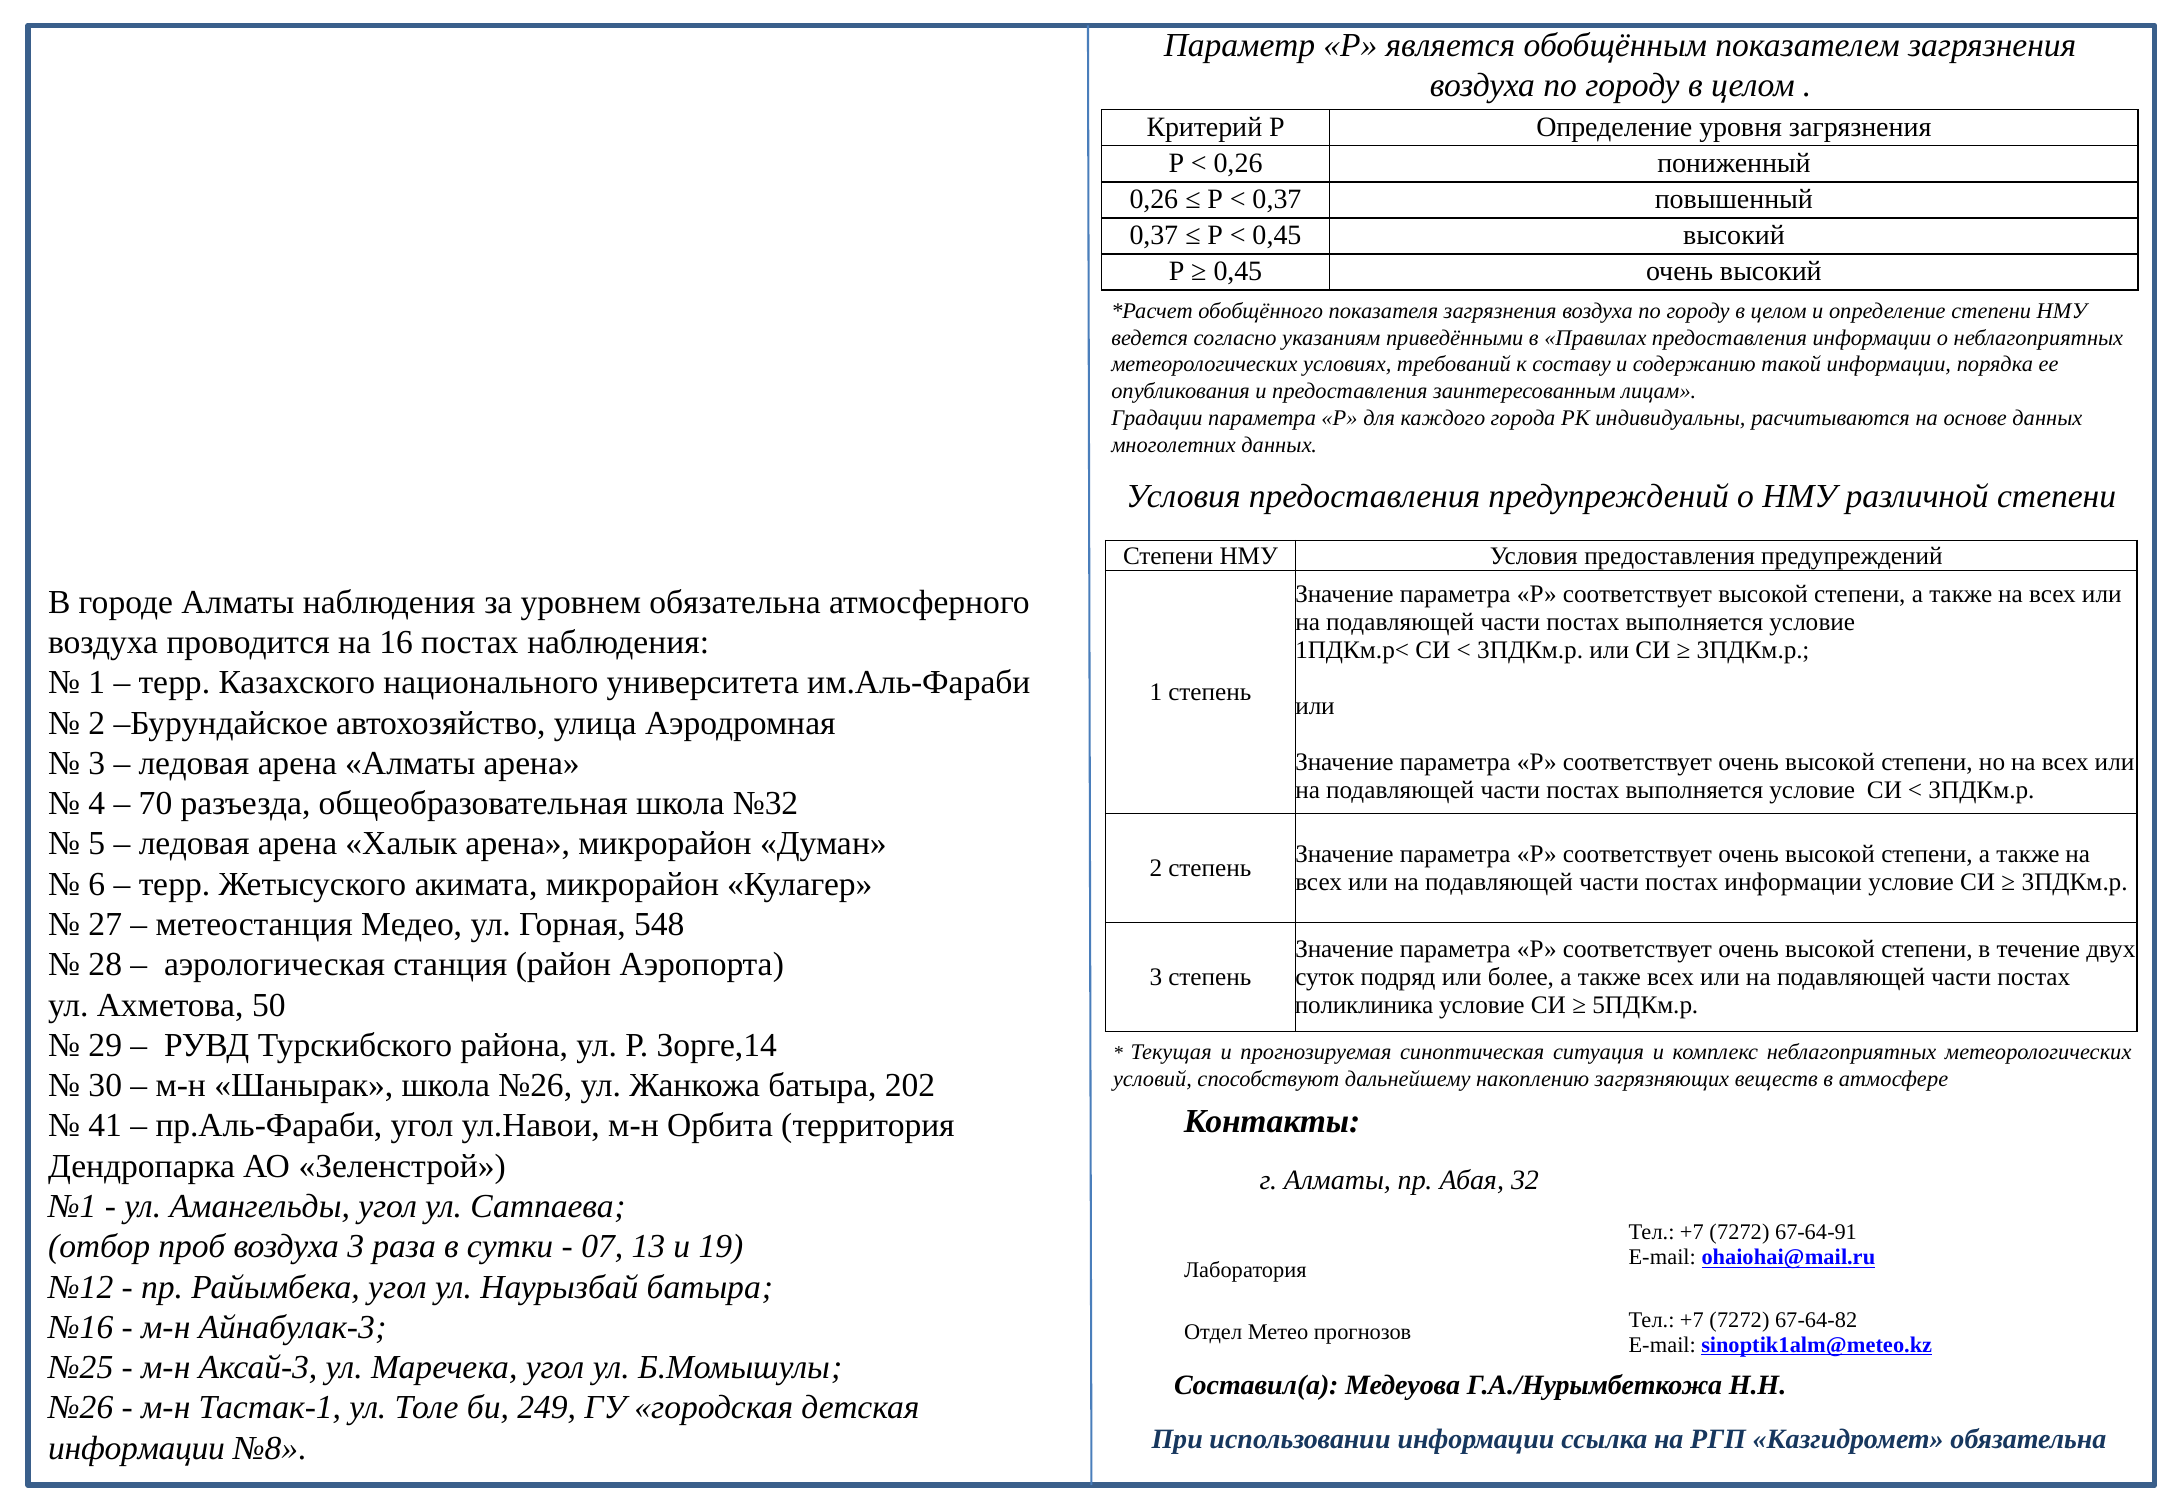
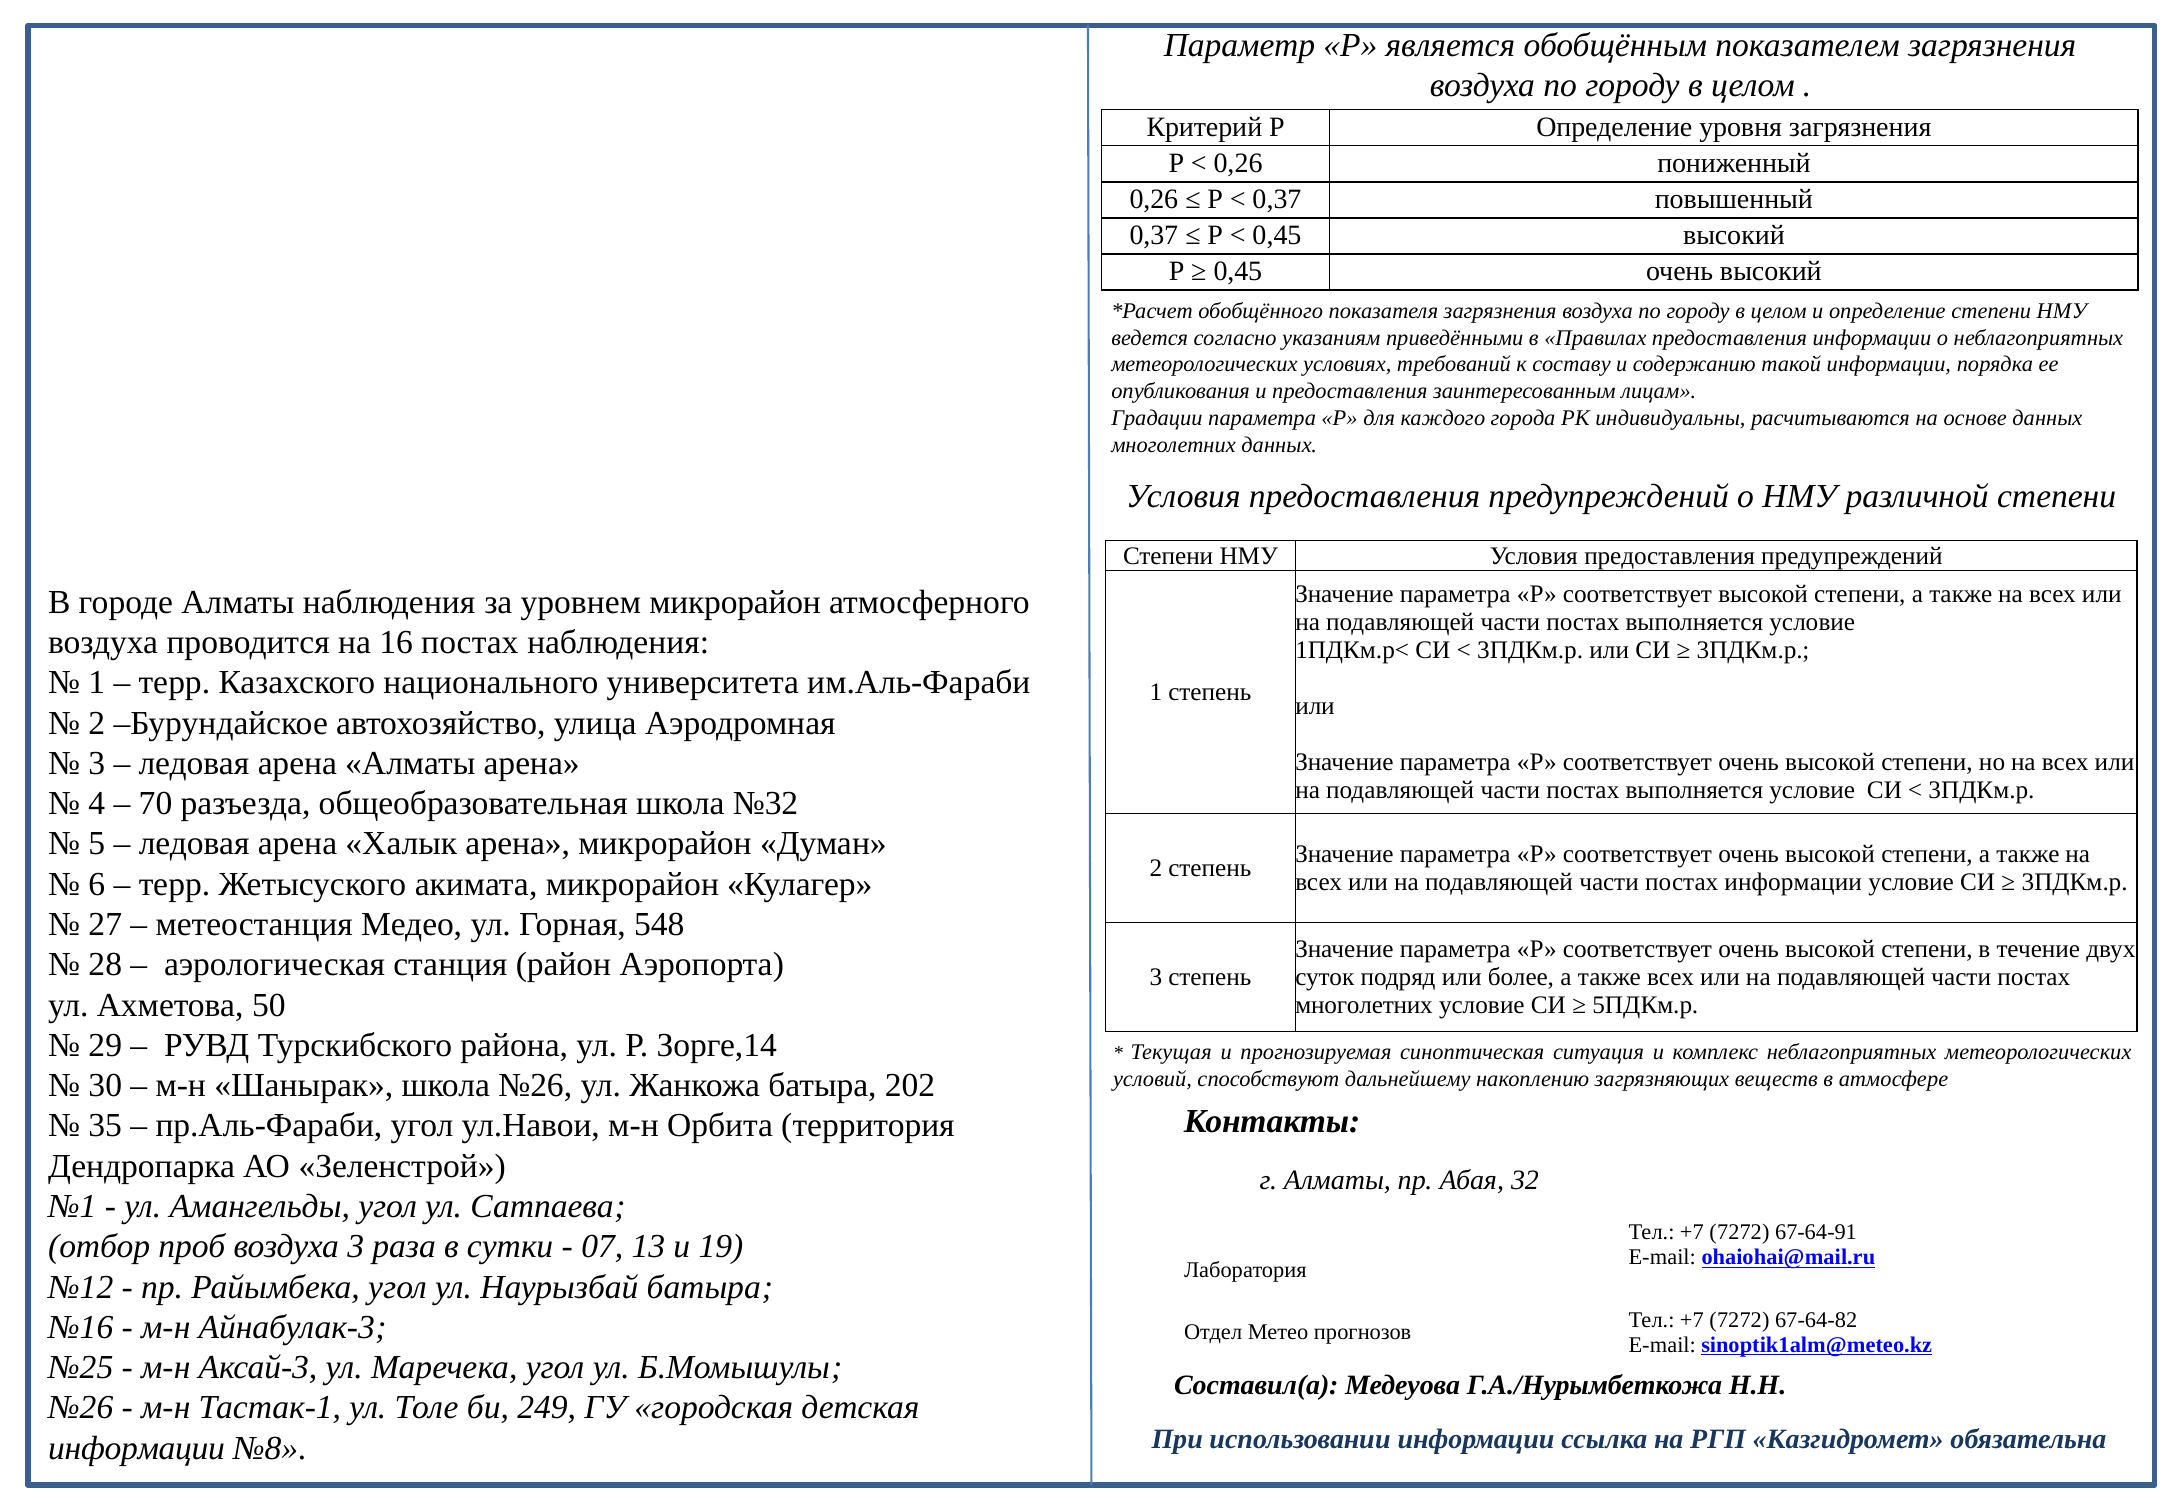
уровнем обязательна: обязательна -> микрорайон
поликлиника at (1364, 1005): поликлиника -> многолетних
41: 41 -> 35
